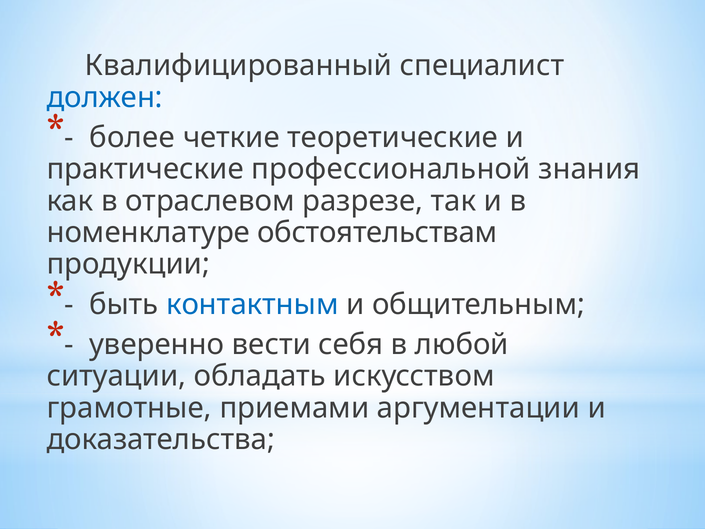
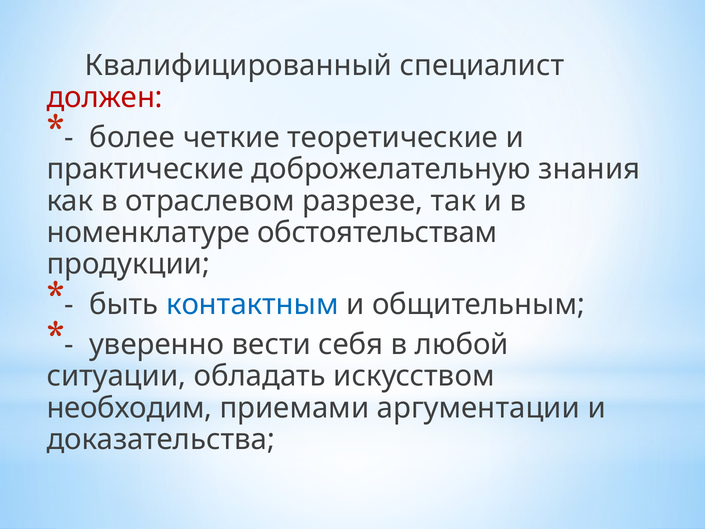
должен colour: blue -> red
профессиональной: профессиональной -> доброжелательную
грамотные: грамотные -> необходим
